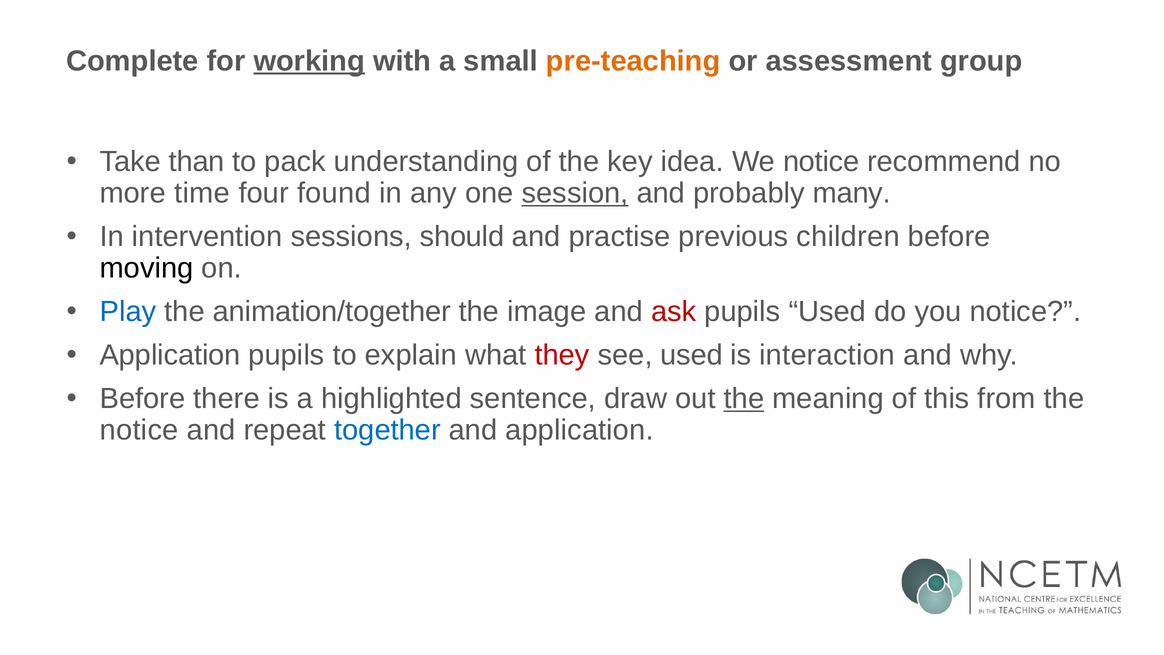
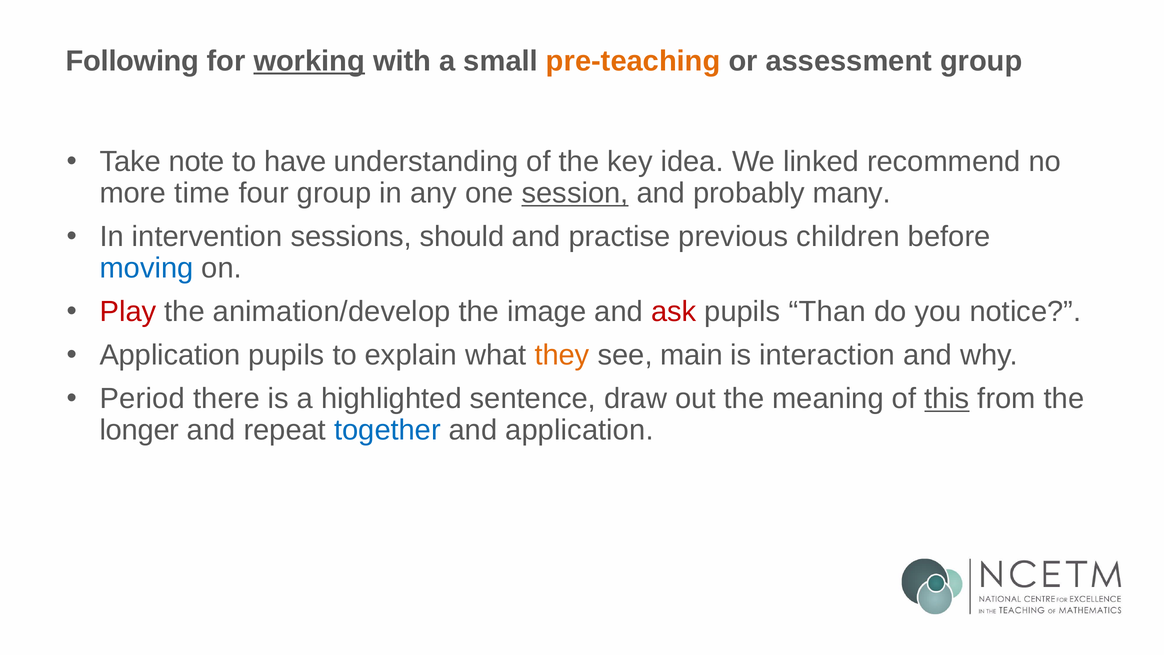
Complete: Complete -> Following
than: than -> note
pack: pack -> have
We notice: notice -> linked
four found: found -> group
moving colour: black -> blue
Play colour: blue -> red
animation/together: animation/together -> animation/develop
pupils Used: Used -> Than
they colour: red -> orange
see used: used -> main
Before at (142, 399): Before -> Period
the at (744, 399) underline: present -> none
this underline: none -> present
notice at (139, 430): notice -> longer
